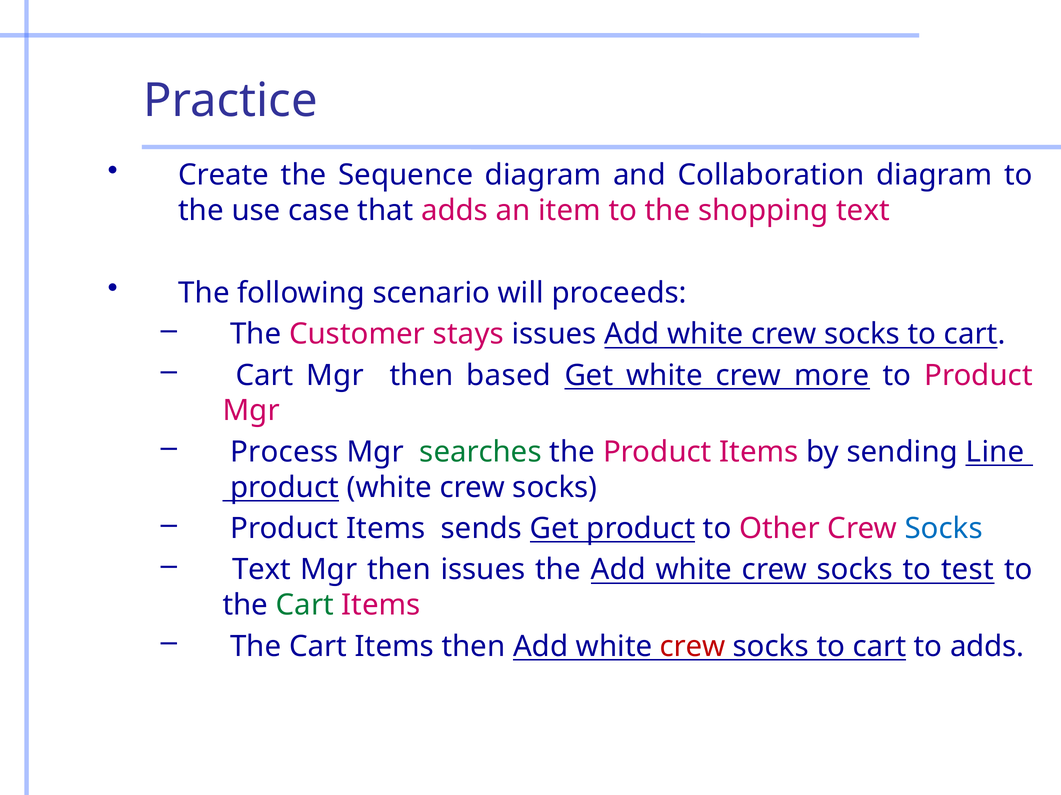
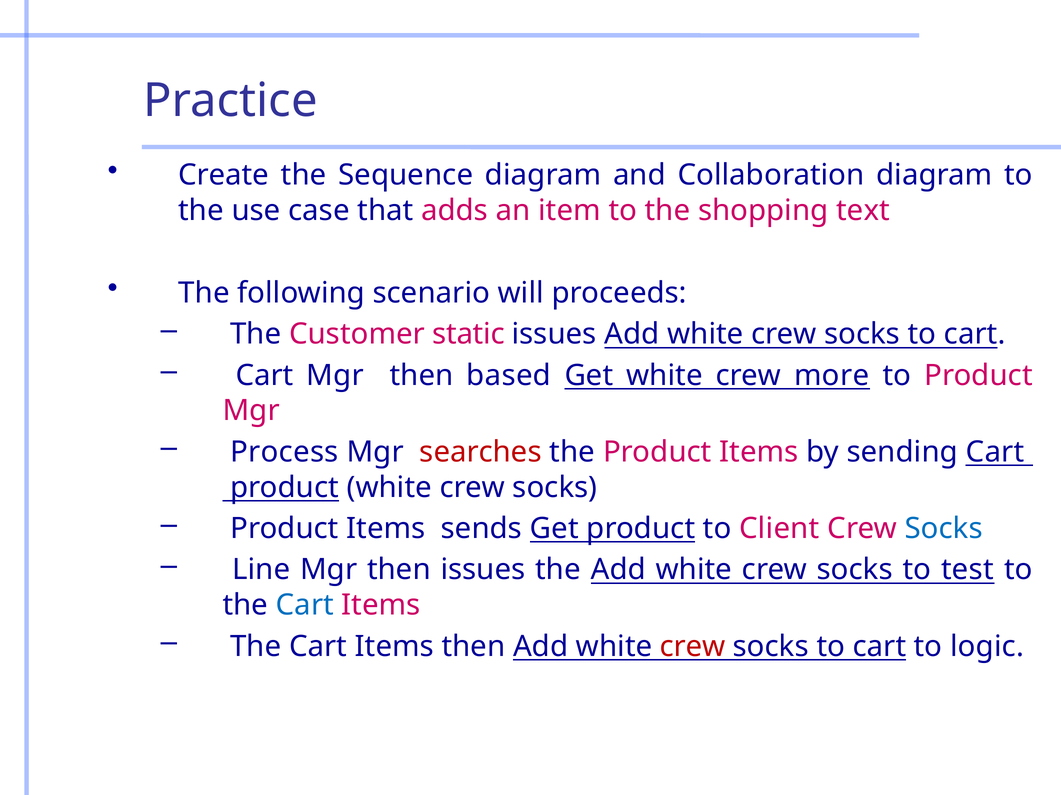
stays: stays -> static
searches colour: green -> red
sending Line: Line -> Cart
Other: Other -> Client
Text at (262, 570): Text -> Line
Cart at (305, 606) colour: green -> blue
to adds: adds -> logic
